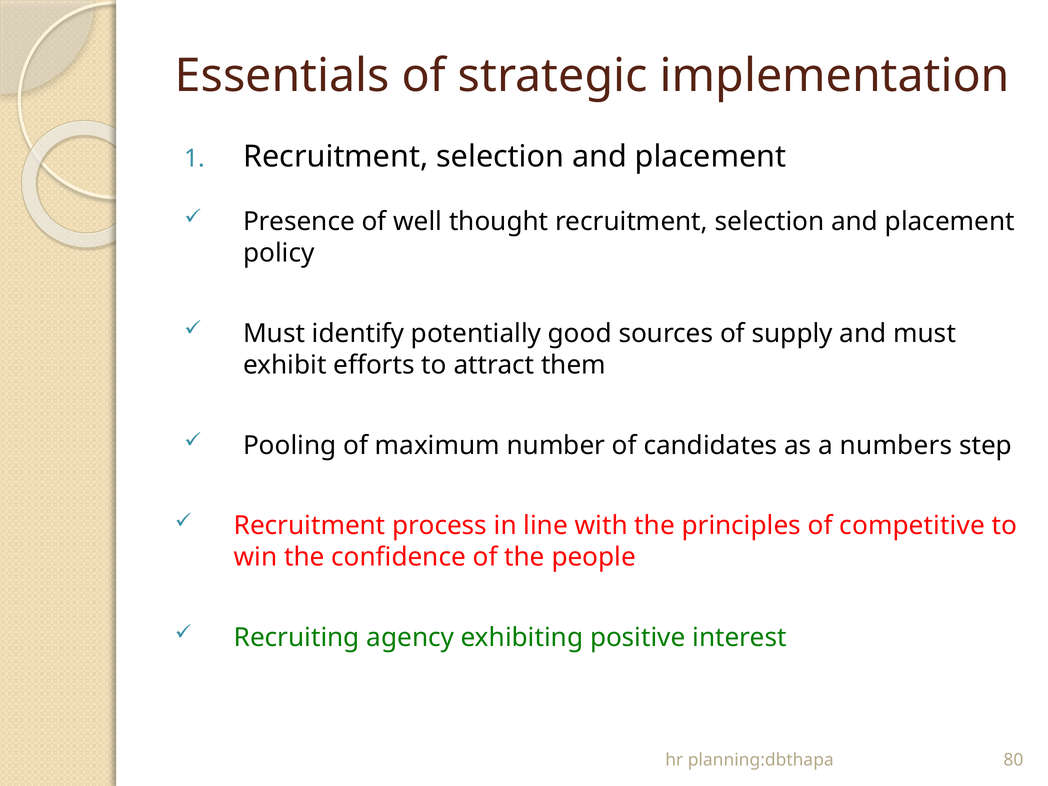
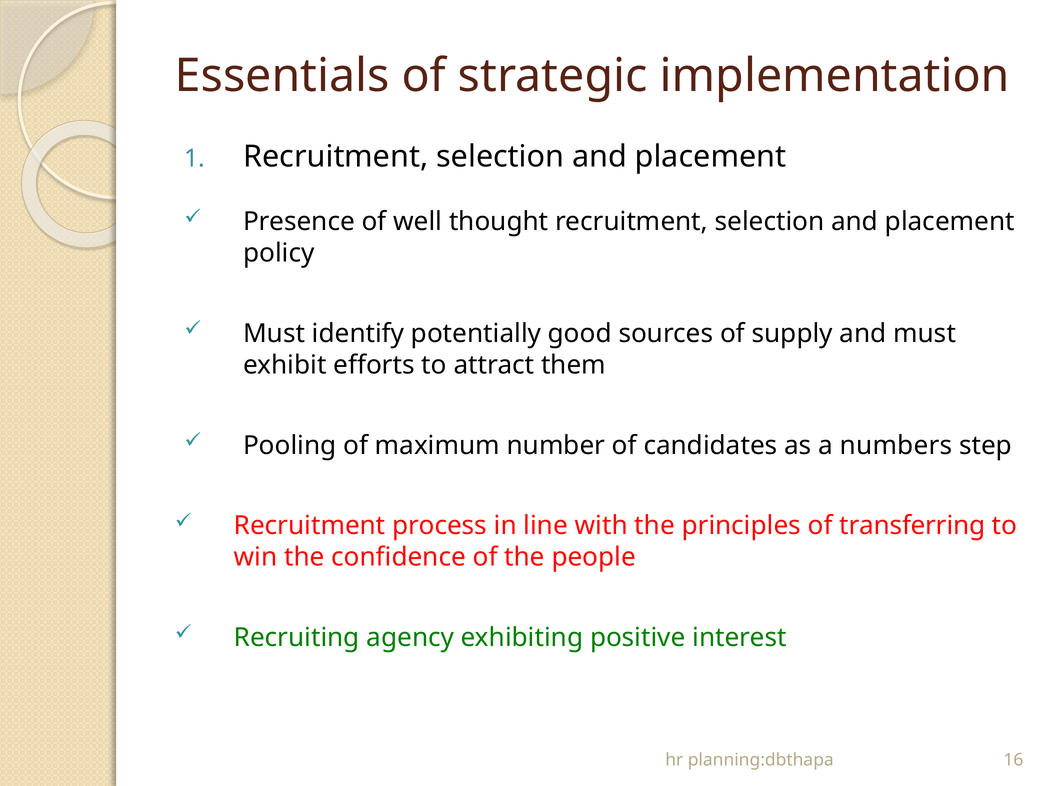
competitive: competitive -> transferring
80: 80 -> 16
